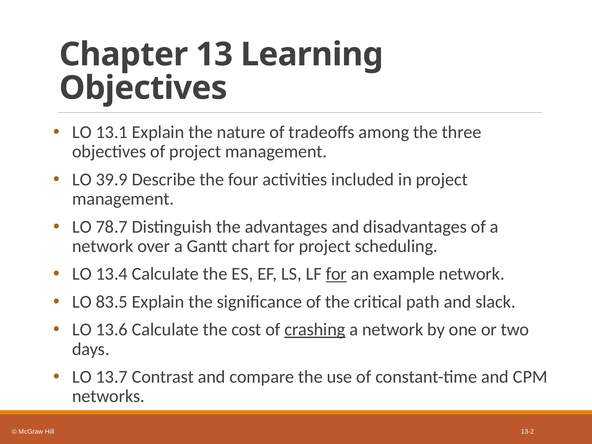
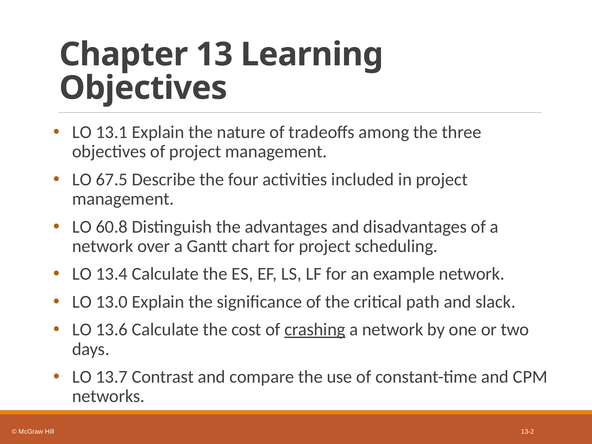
39.9: 39.9 -> 67.5
78.7: 78.7 -> 60.8
for at (336, 274) underline: present -> none
83.5: 83.5 -> 13.0
